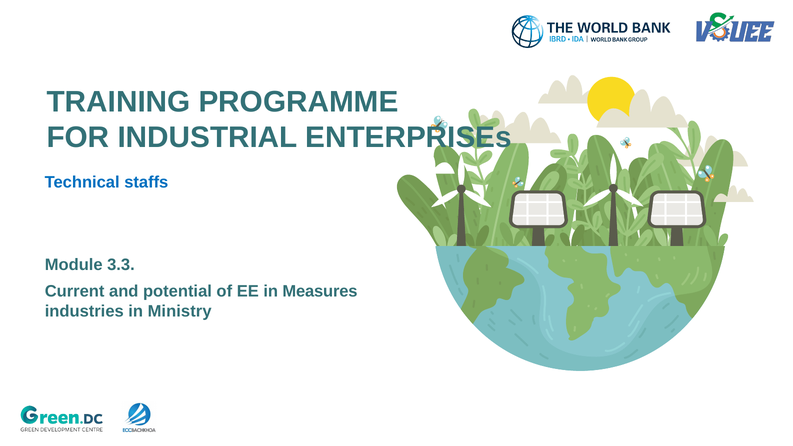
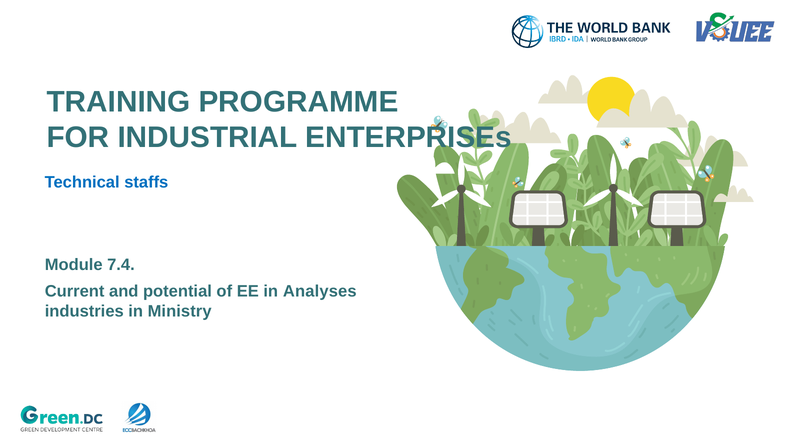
3.3: 3.3 -> 7.4
Measures: Measures -> Analyses
